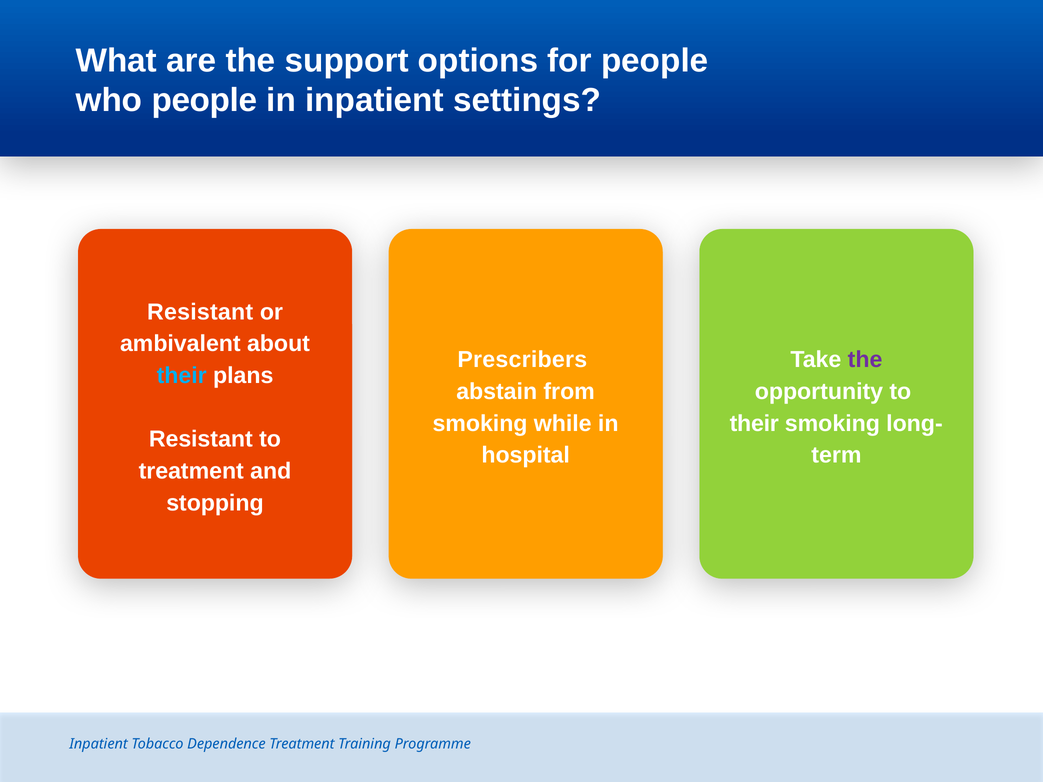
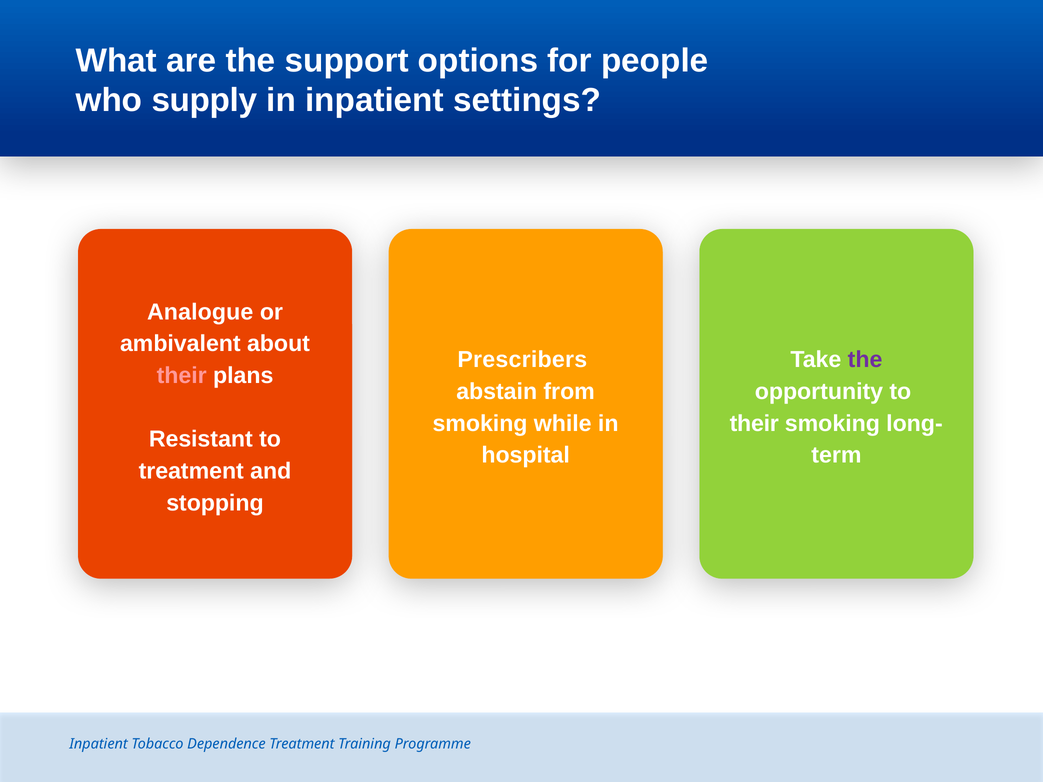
who people: people -> supply
Resistant at (200, 312): Resistant -> Analogue
their at (182, 376) colour: light blue -> pink
